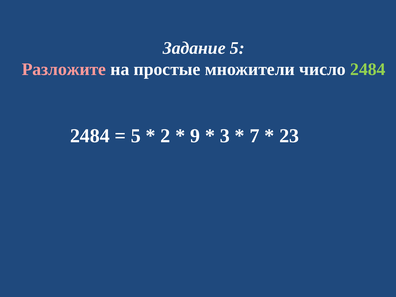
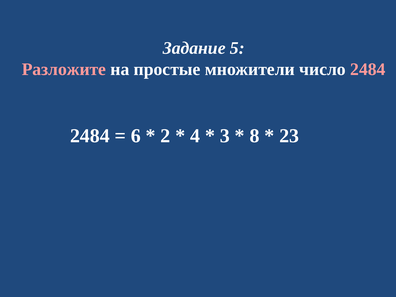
2484 at (368, 69) colour: light green -> pink
5 at (136, 136): 5 -> 6
9: 9 -> 4
7: 7 -> 8
